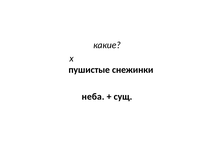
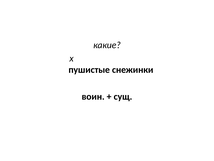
неба: неба -> воин
